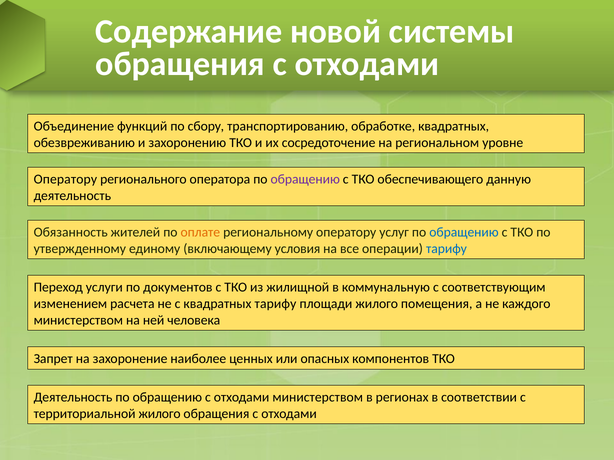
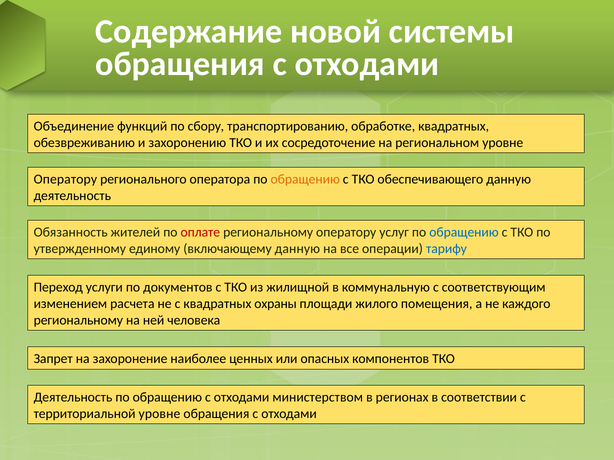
обращению at (305, 180) colour: purple -> orange
оплате colour: orange -> red
включающему условия: условия -> данную
квадратных тарифу: тарифу -> охраны
министерством at (78, 320): министерством -> региональному
территориальной жилого: жилого -> уровне
